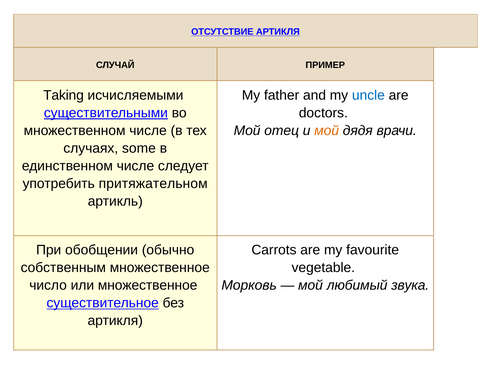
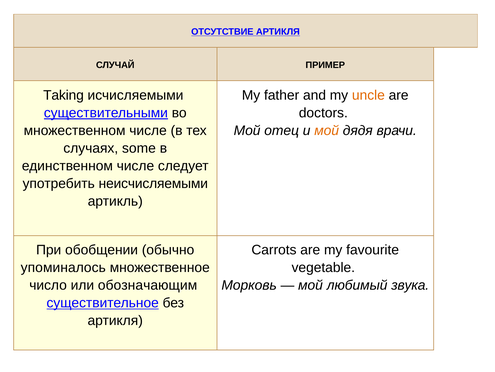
uncle colour: blue -> orange
притяжательном: притяжательном -> неисчисляемыми
собственным: собственным -> упоминалось
или множественное: множественное -> обозначающим
